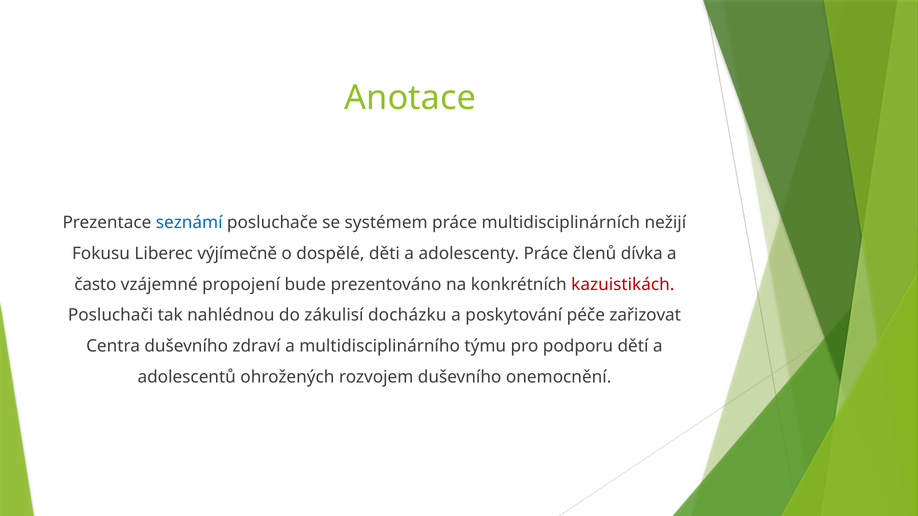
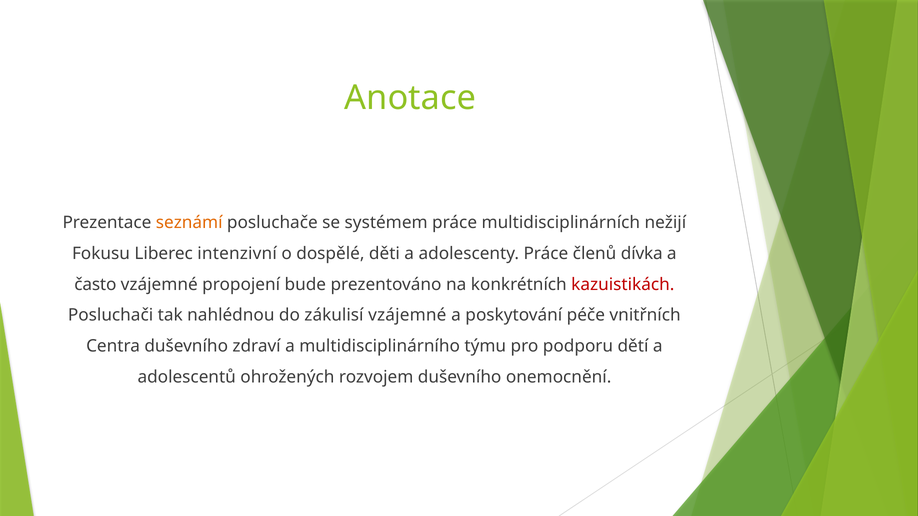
seznámí colour: blue -> orange
výjímečně: výjímečně -> intenzivní
zákulisí docházku: docházku -> vzájemné
zařizovat: zařizovat -> vnitřních
